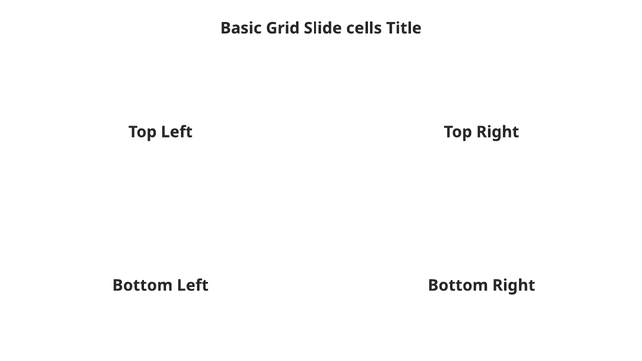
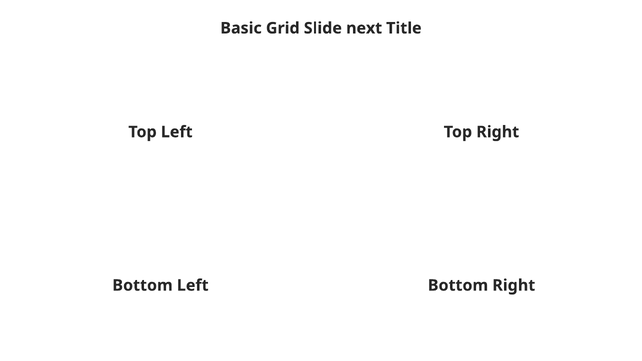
cells: cells -> next
